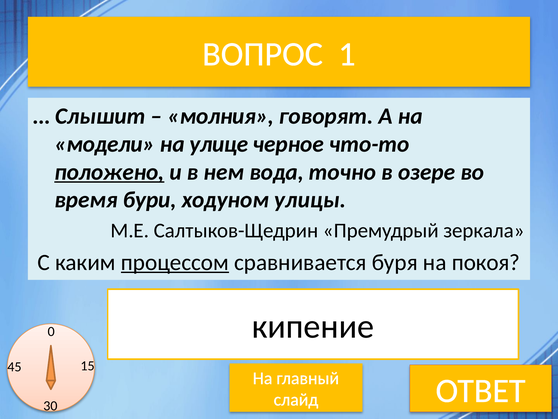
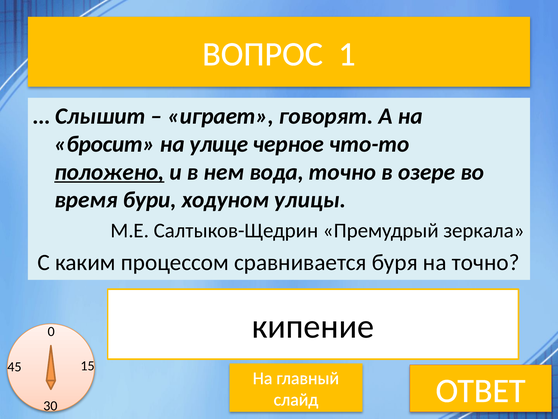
молния: молния -> играет
модели: модели -> бросит
процессом underline: present -> none
на покоя: покоя -> точно
